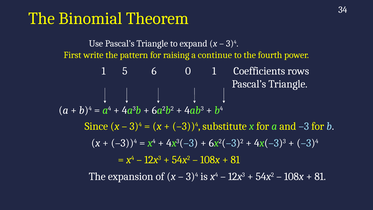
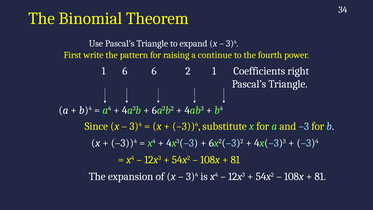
1 5: 5 -> 6
0: 0 -> 2
rows: rows -> right
